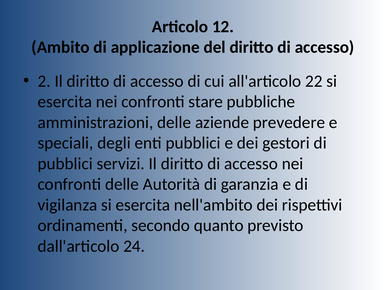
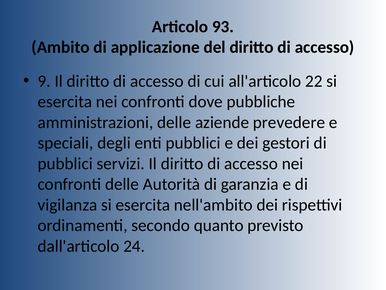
12: 12 -> 93
2: 2 -> 9
stare: stare -> dove
